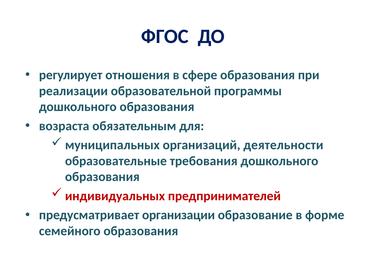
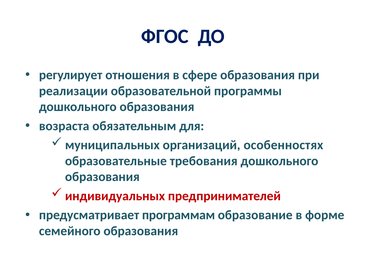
деятельности: деятельности -> особенностях
организации: организации -> программам
